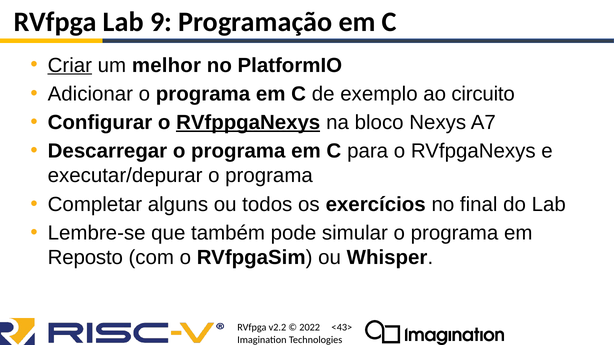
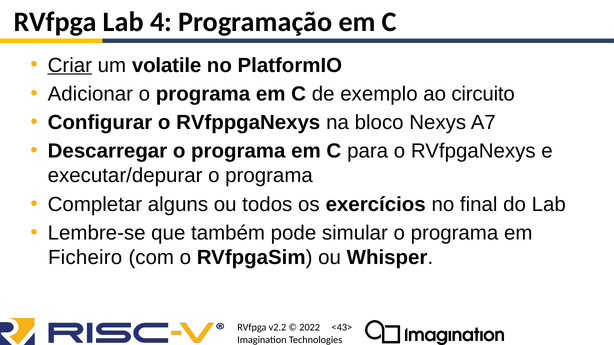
9: 9 -> 4
melhor: melhor -> volatile
RVfppgaNexys underline: present -> none
Reposto: Reposto -> Ficheiro
